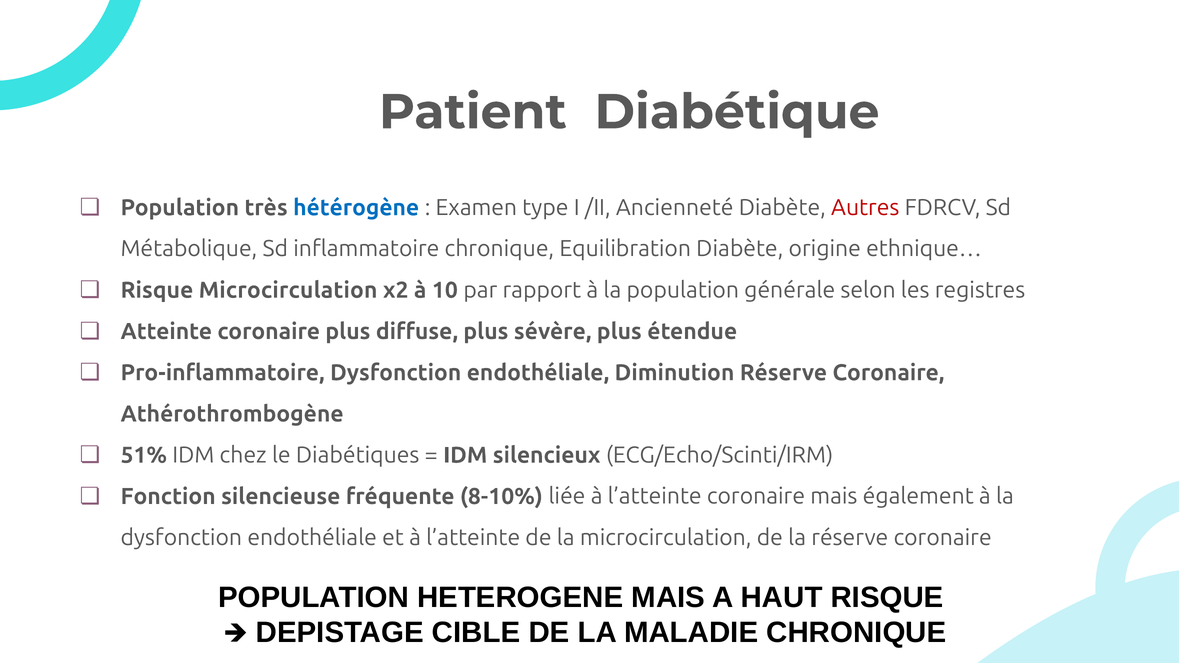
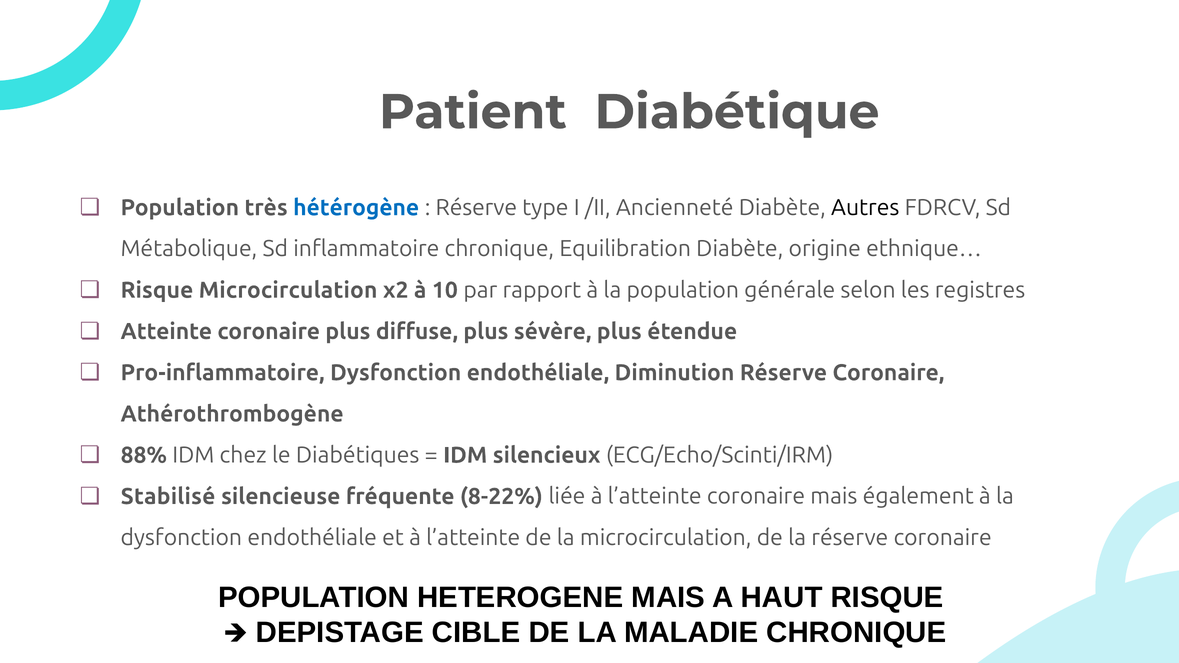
Examen at (476, 208): Examen -> Réserve
Autres colour: red -> black
51%: 51% -> 88%
Fonction: Fonction -> Stabilisé
8-10%: 8-10% -> 8-22%
